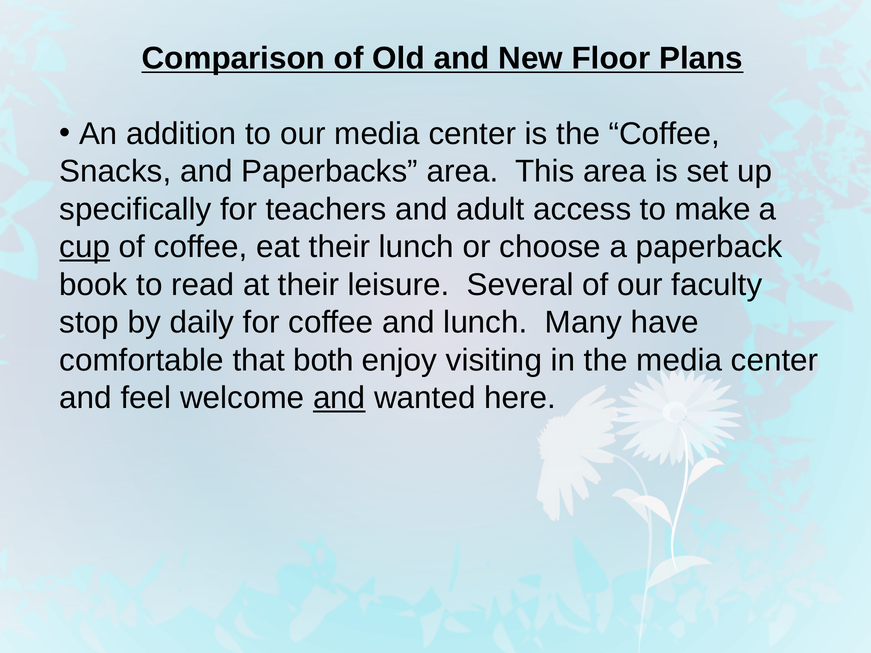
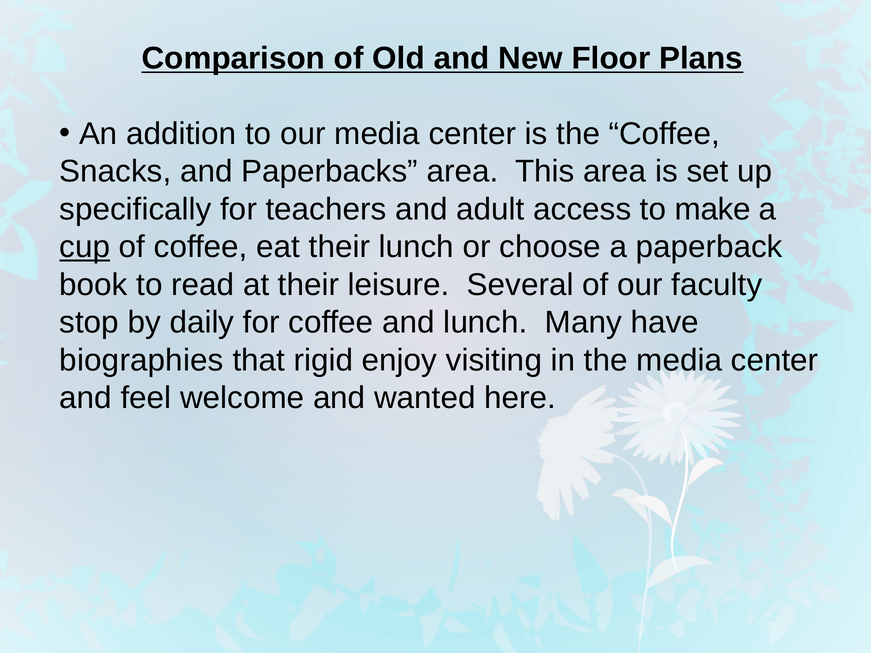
comfortable: comfortable -> biographies
both: both -> rigid
and at (339, 398) underline: present -> none
